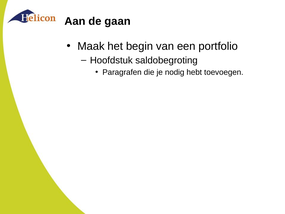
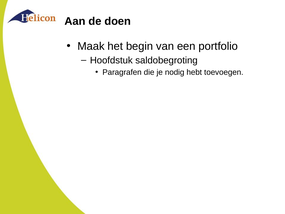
gaan: gaan -> doen
